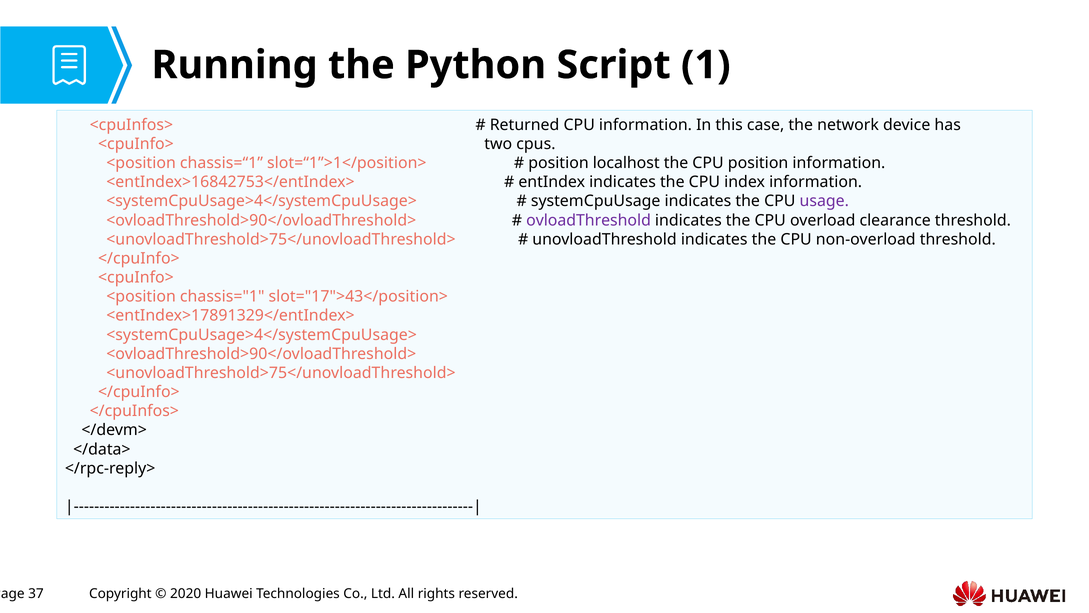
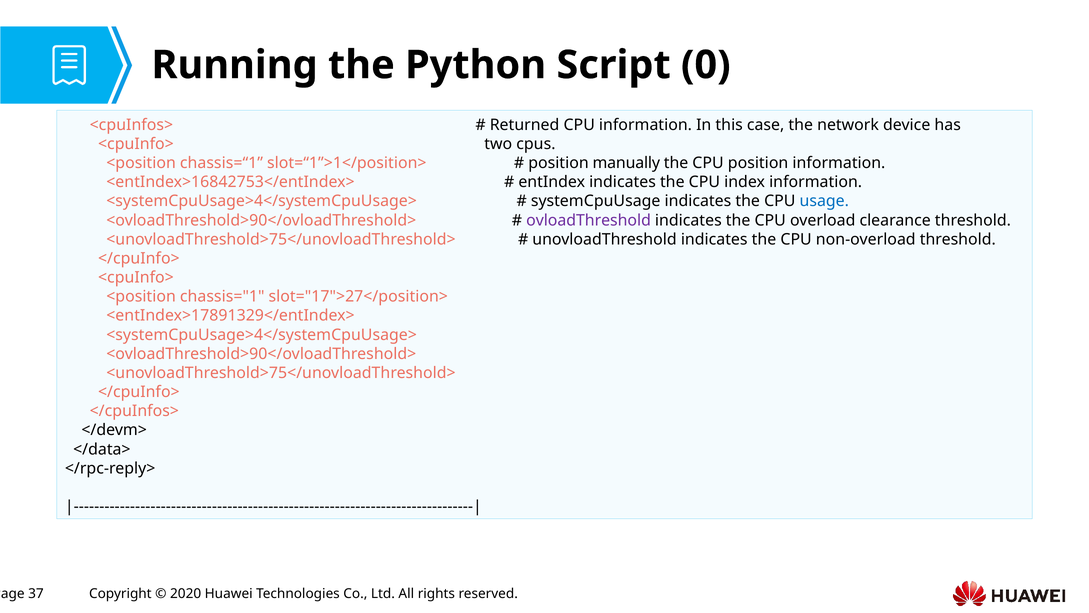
1: 1 -> 0
localhost: localhost -> manually
usage colour: purple -> blue
slot="17">43</position>: slot="17">43</position> -> slot="17">27</position>
